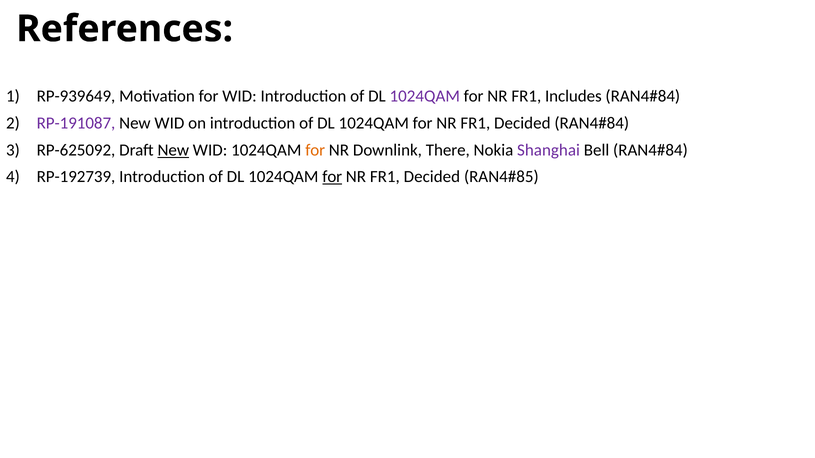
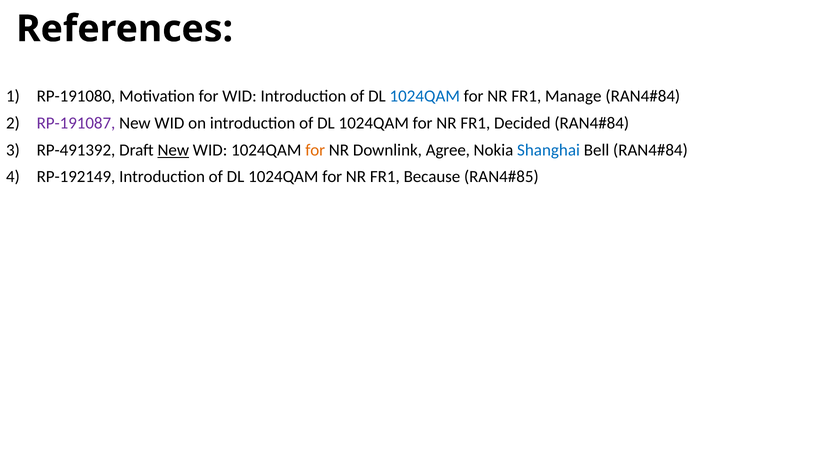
RP-939649: RP-939649 -> RP-191080
1024QAM at (425, 96) colour: purple -> blue
Includes: Includes -> Manage
RP-625092: RP-625092 -> RP-491392
There: There -> Agree
Shanghai colour: purple -> blue
RP-192739: RP-192739 -> RP-192149
for at (332, 177) underline: present -> none
Decided at (432, 177): Decided -> Because
